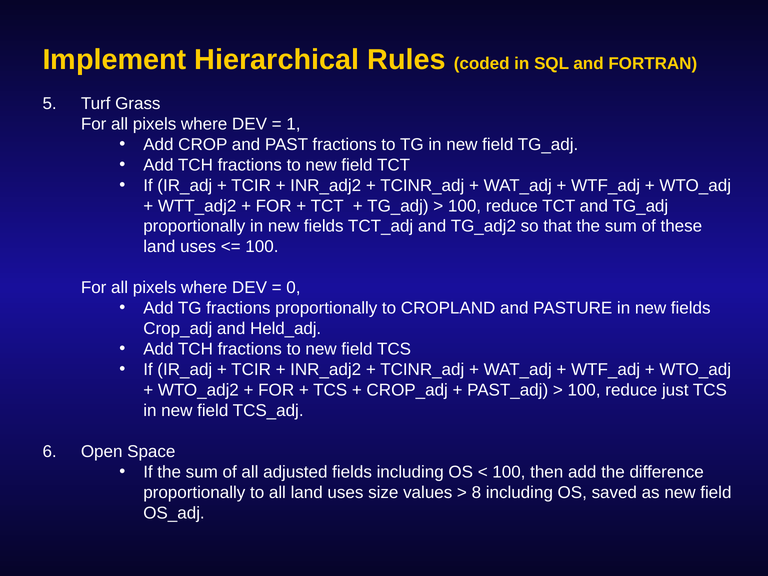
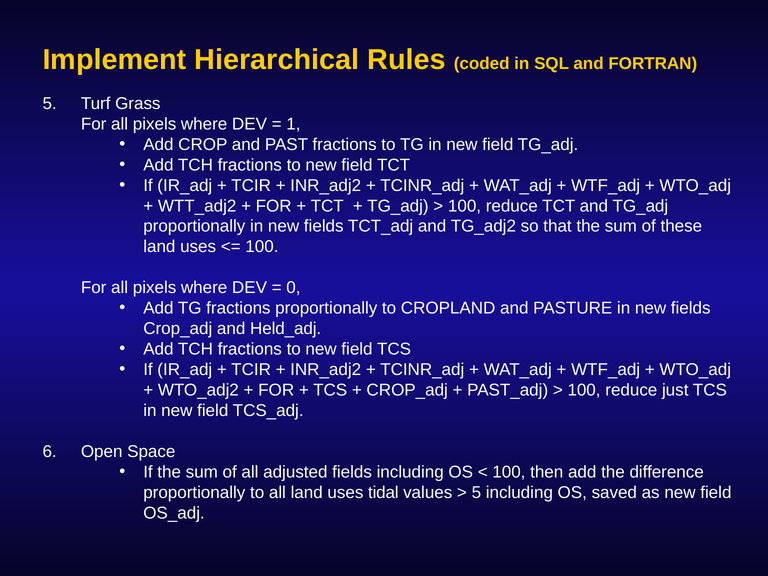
size: size -> tidal
8 at (476, 492): 8 -> 5
